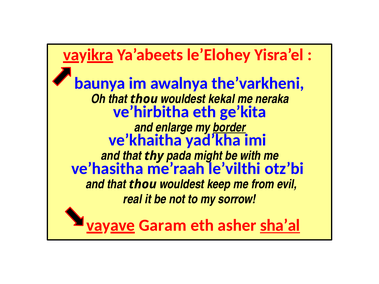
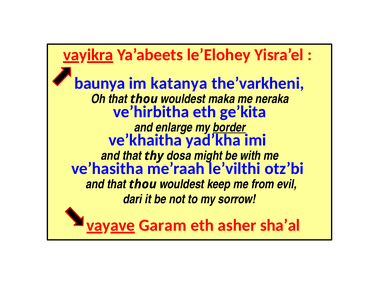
awalnya: awalnya -> katanya
kekal: kekal -> maka
pada: pada -> dosa
real: real -> dari
sha’al underline: present -> none
